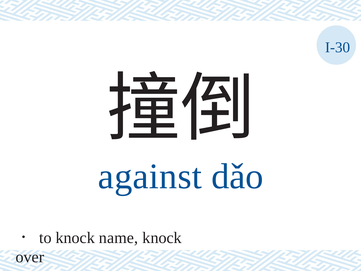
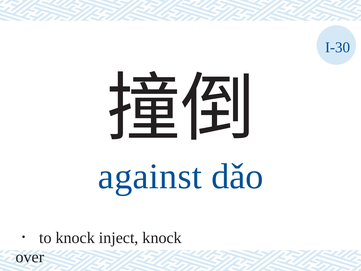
name: name -> inject
